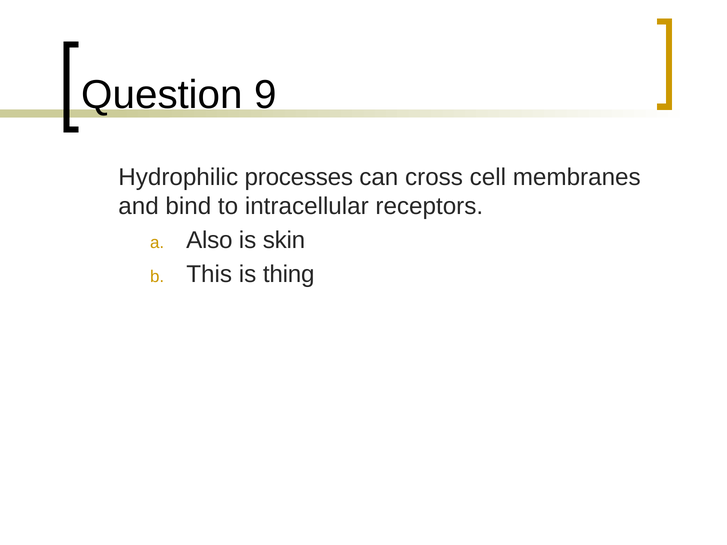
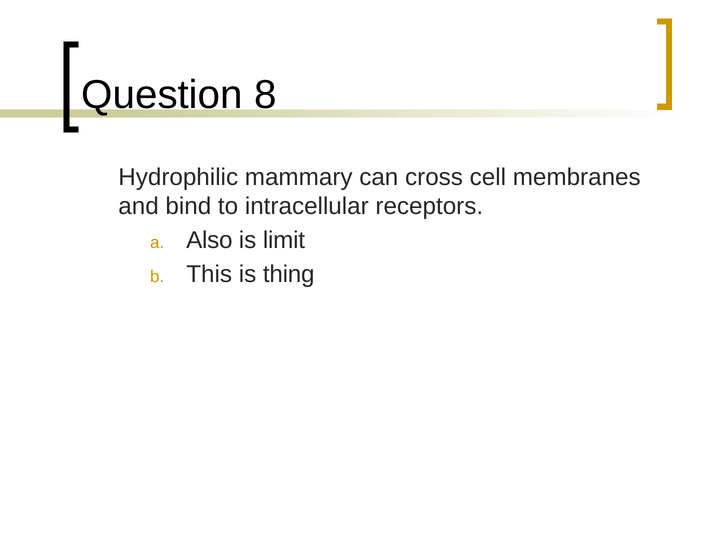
9: 9 -> 8
processes: processes -> mammary
skin: skin -> limit
